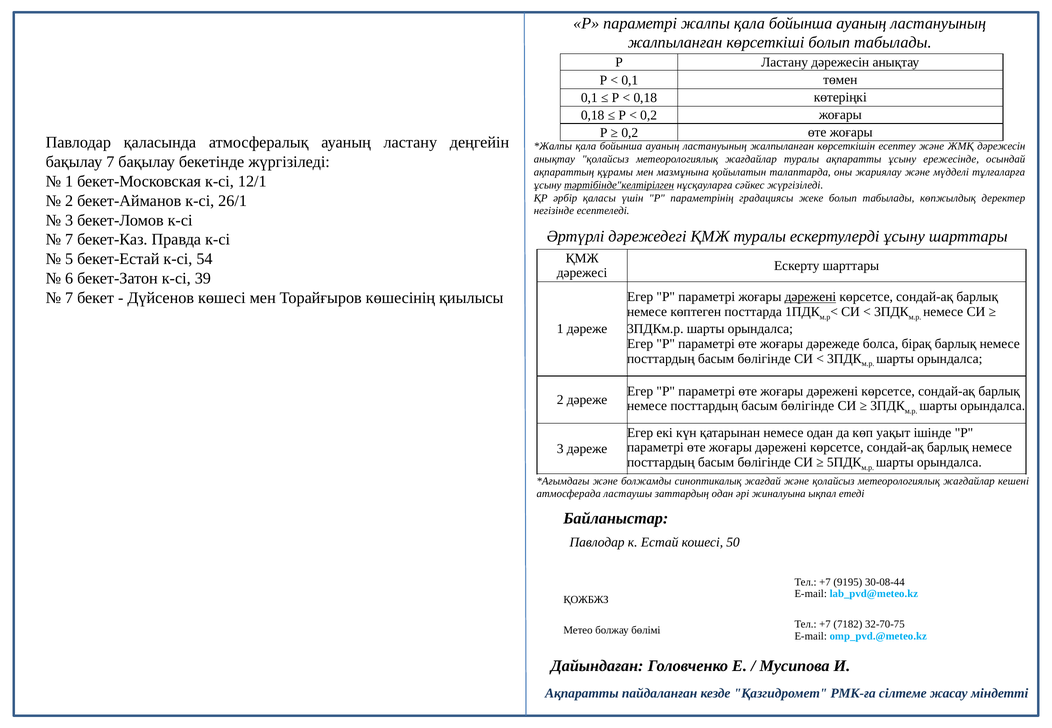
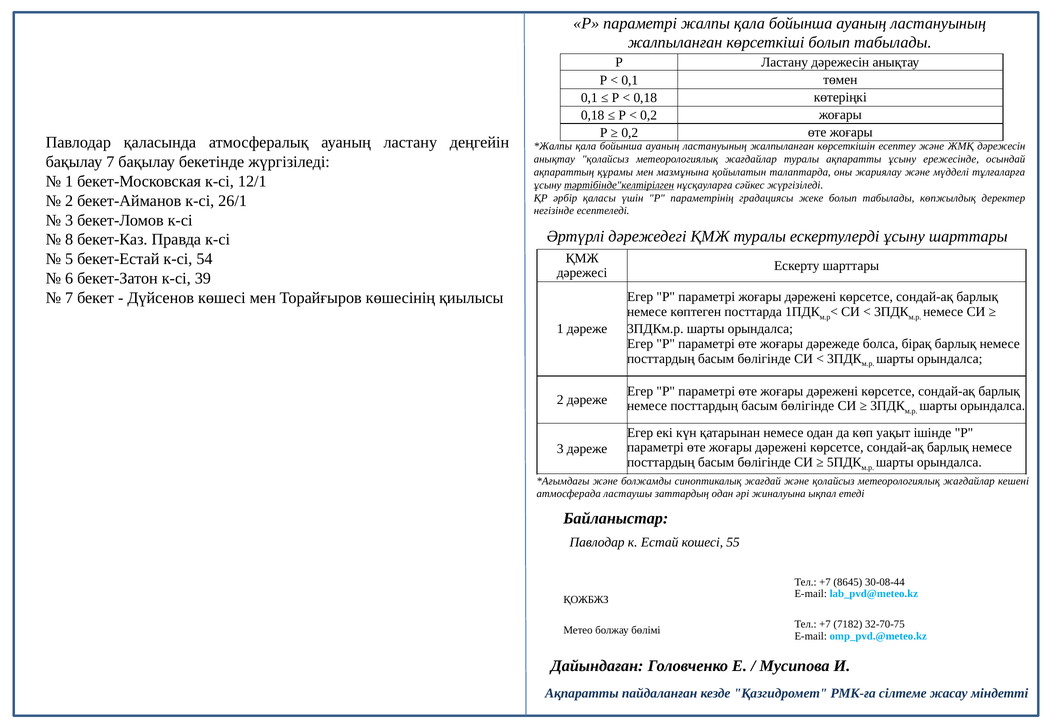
7 at (69, 240): 7 -> 8
дәрежені at (810, 297) underline: present -> none
50: 50 -> 55
9195: 9195 -> 8645
